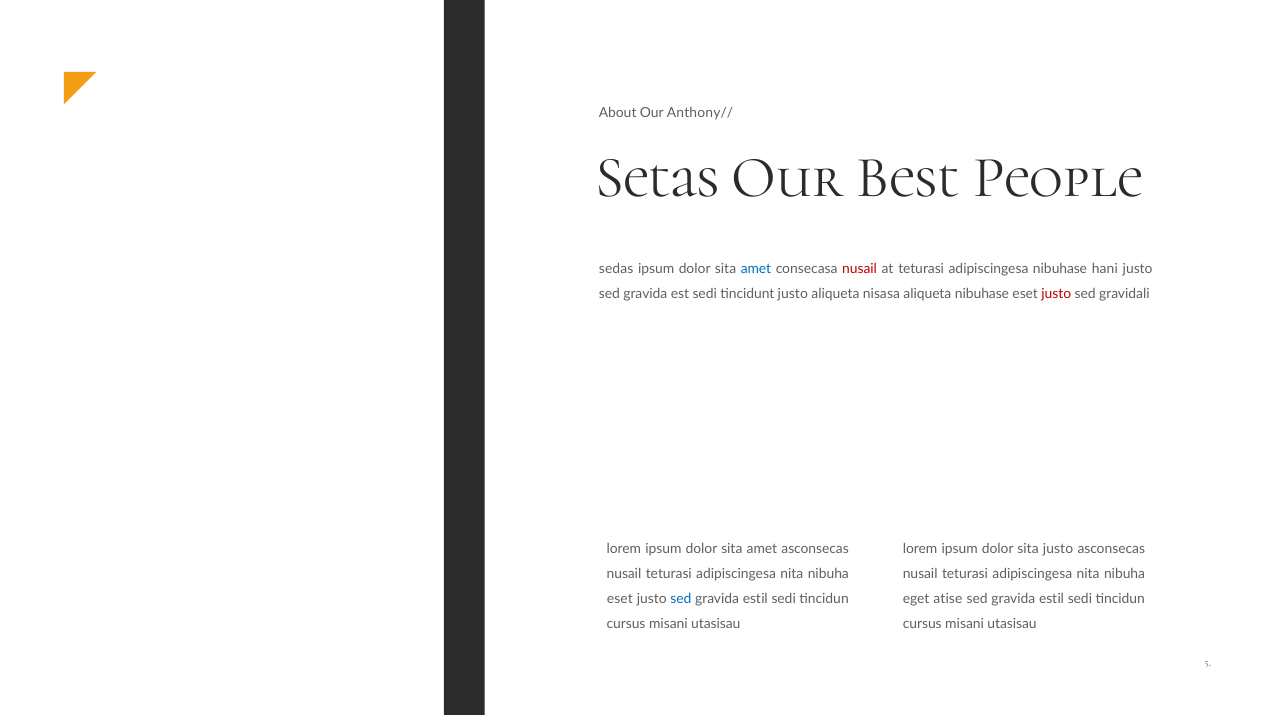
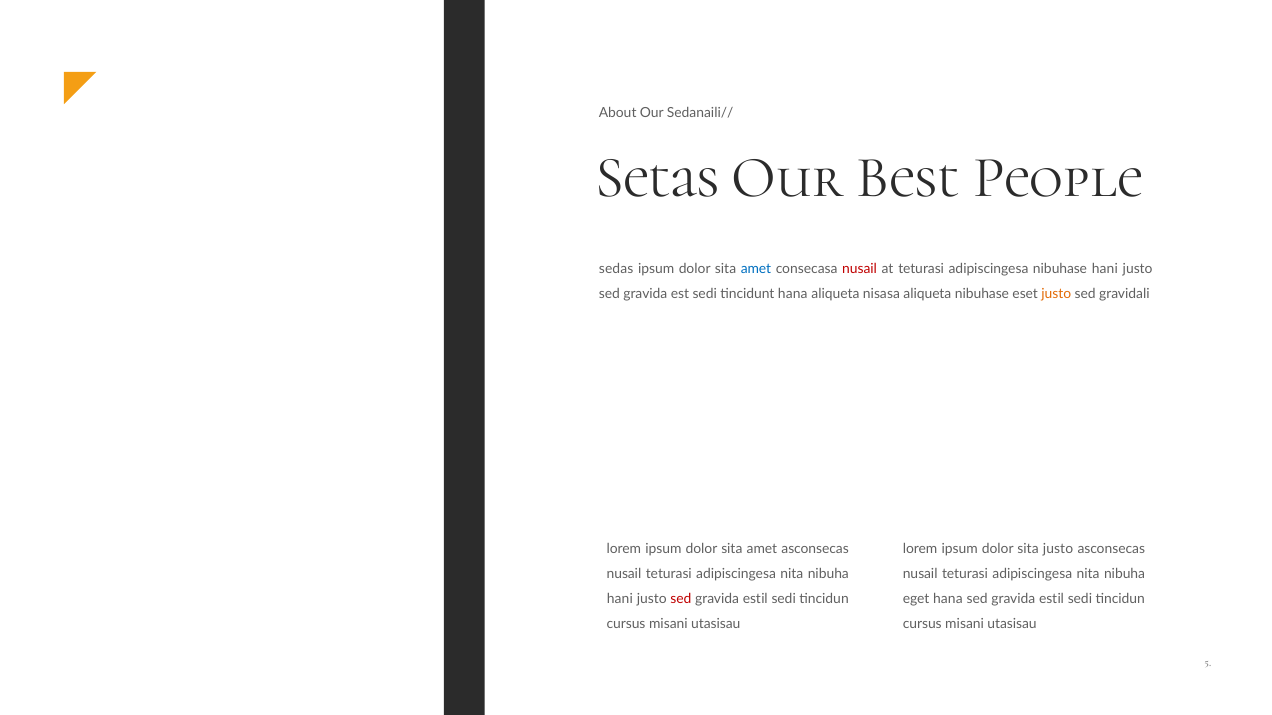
Anthony//: Anthony// -> Sedanaili//
tincidunt justo: justo -> hana
justo at (1056, 294) colour: red -> orange
eset at (620, 599): eset -> hani
sed at (681, 599) colour: blue -> red
eget atise: atise -> hana
